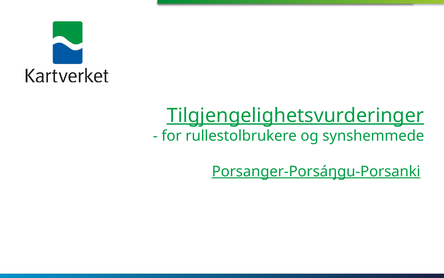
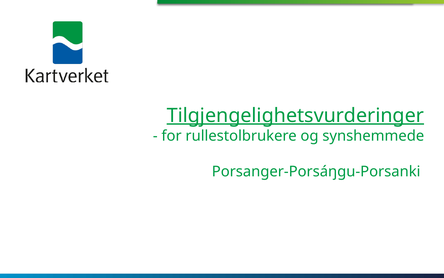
Porsanger-Porsáŋgu-Porsanki underline: present -> none
